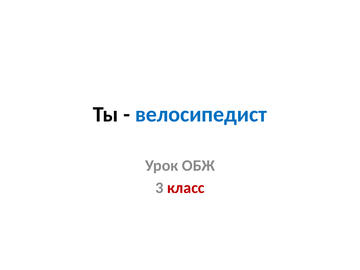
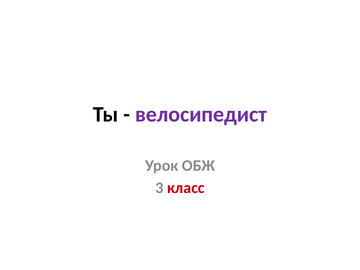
велосипедист colour: blue -> purple
